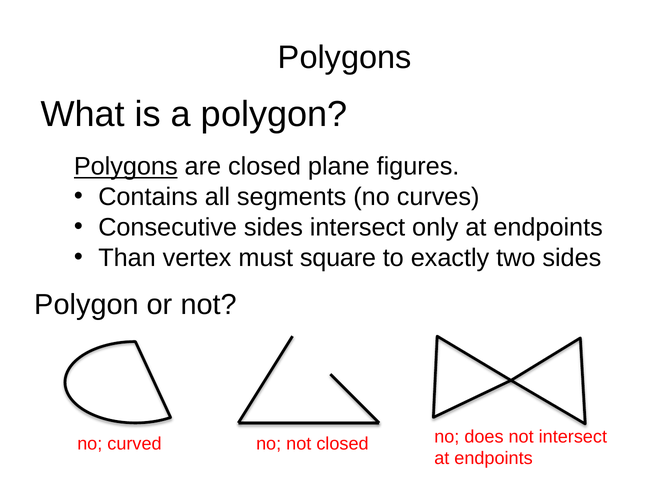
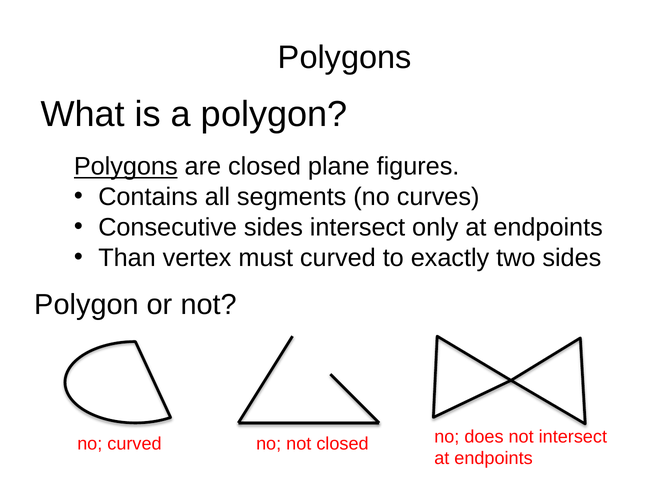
must square: square -> curved
